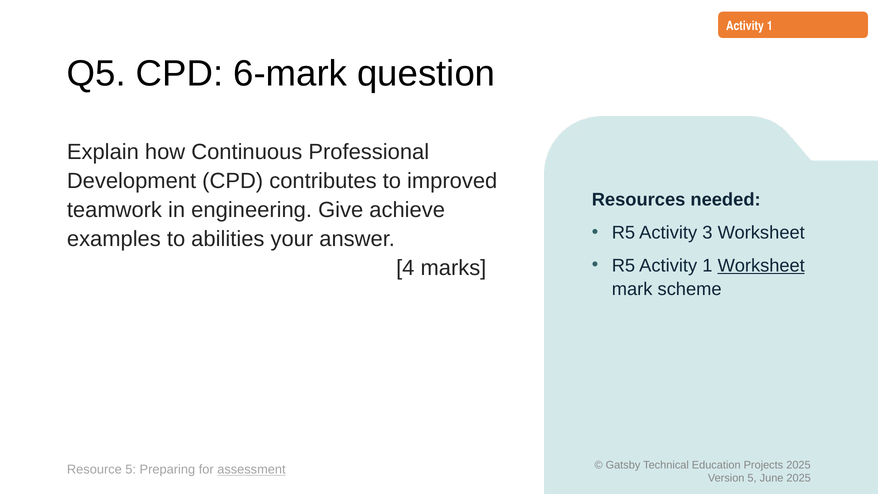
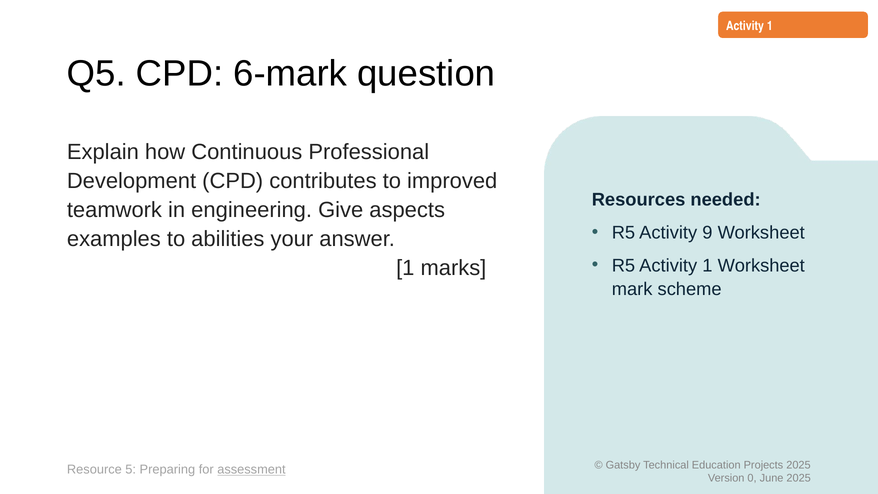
achieve: achieve -> aspects
3: 3 -> 9
Worksheet at (761, 265) underline: present -> none
4 at (405, 268): 4 -> 1
5 at (752, 478): 5 -> 0
